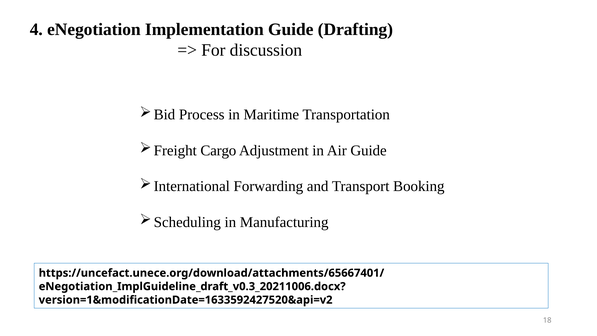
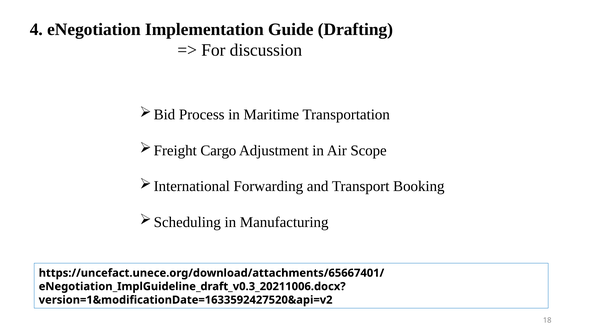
Air Guide: Guide -> Scope
